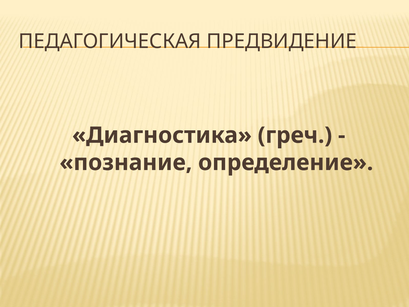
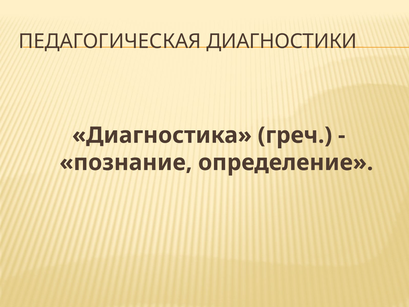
ПРЕДВИДЕНИЕ: ПРЕДВИДЕНИЕ -> ДИАГНОСТИКИ
